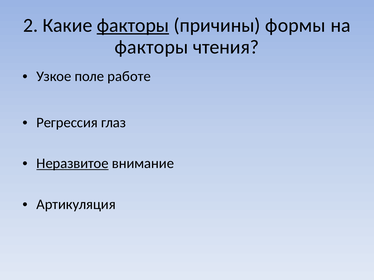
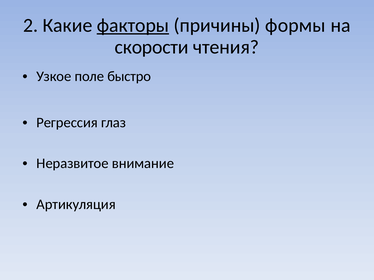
факторы at (151, 47): факторы -> скорости
работе: работе -> быстро
Неразвитое underline: present -> none
